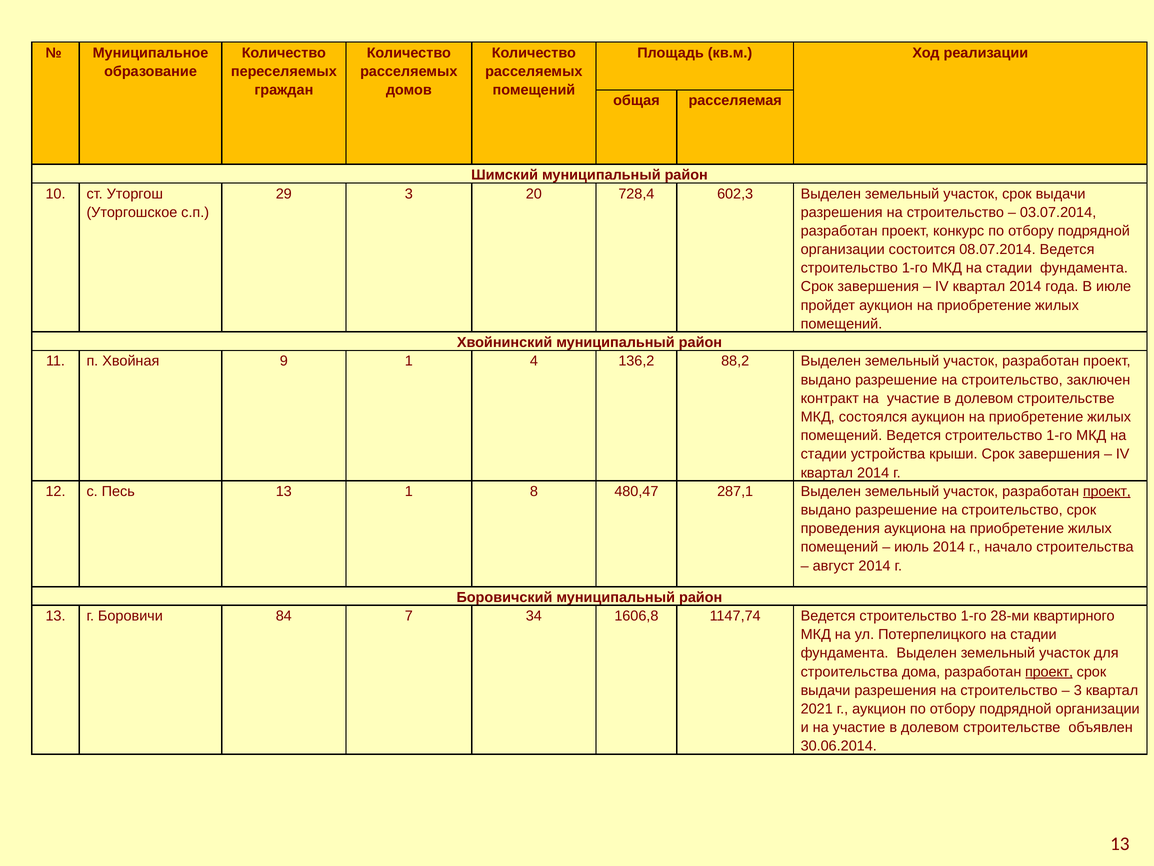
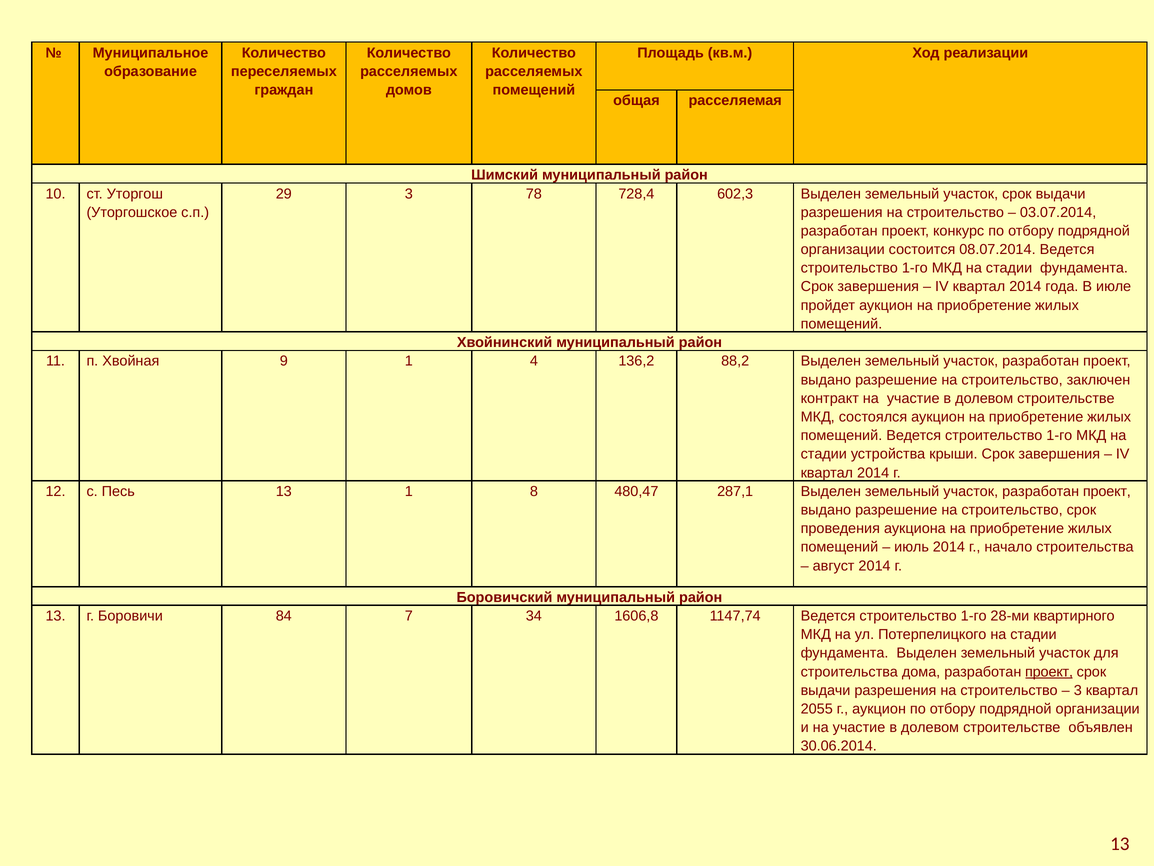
20: 20 -> 78
проект at (1107, 491) underline: present -> none
2021: 2021 -> 2055
